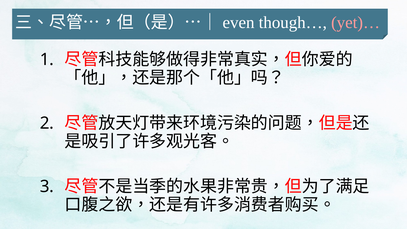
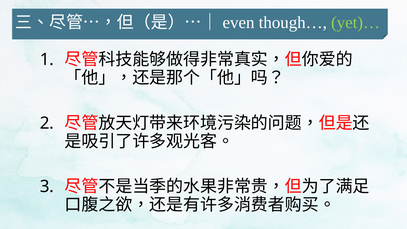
yet)… colour: pink -> light green
